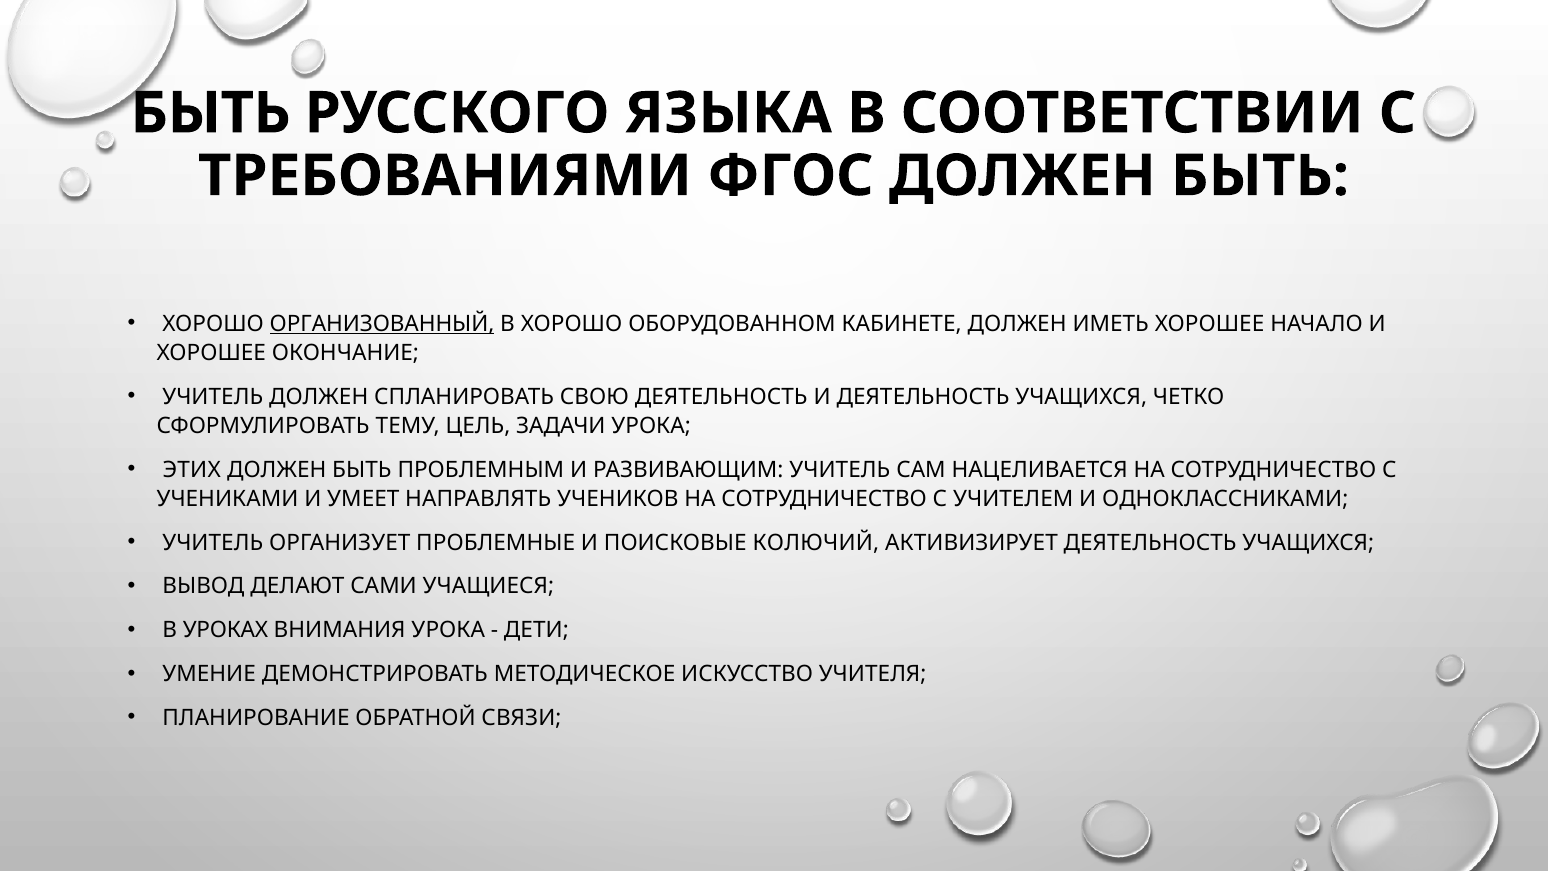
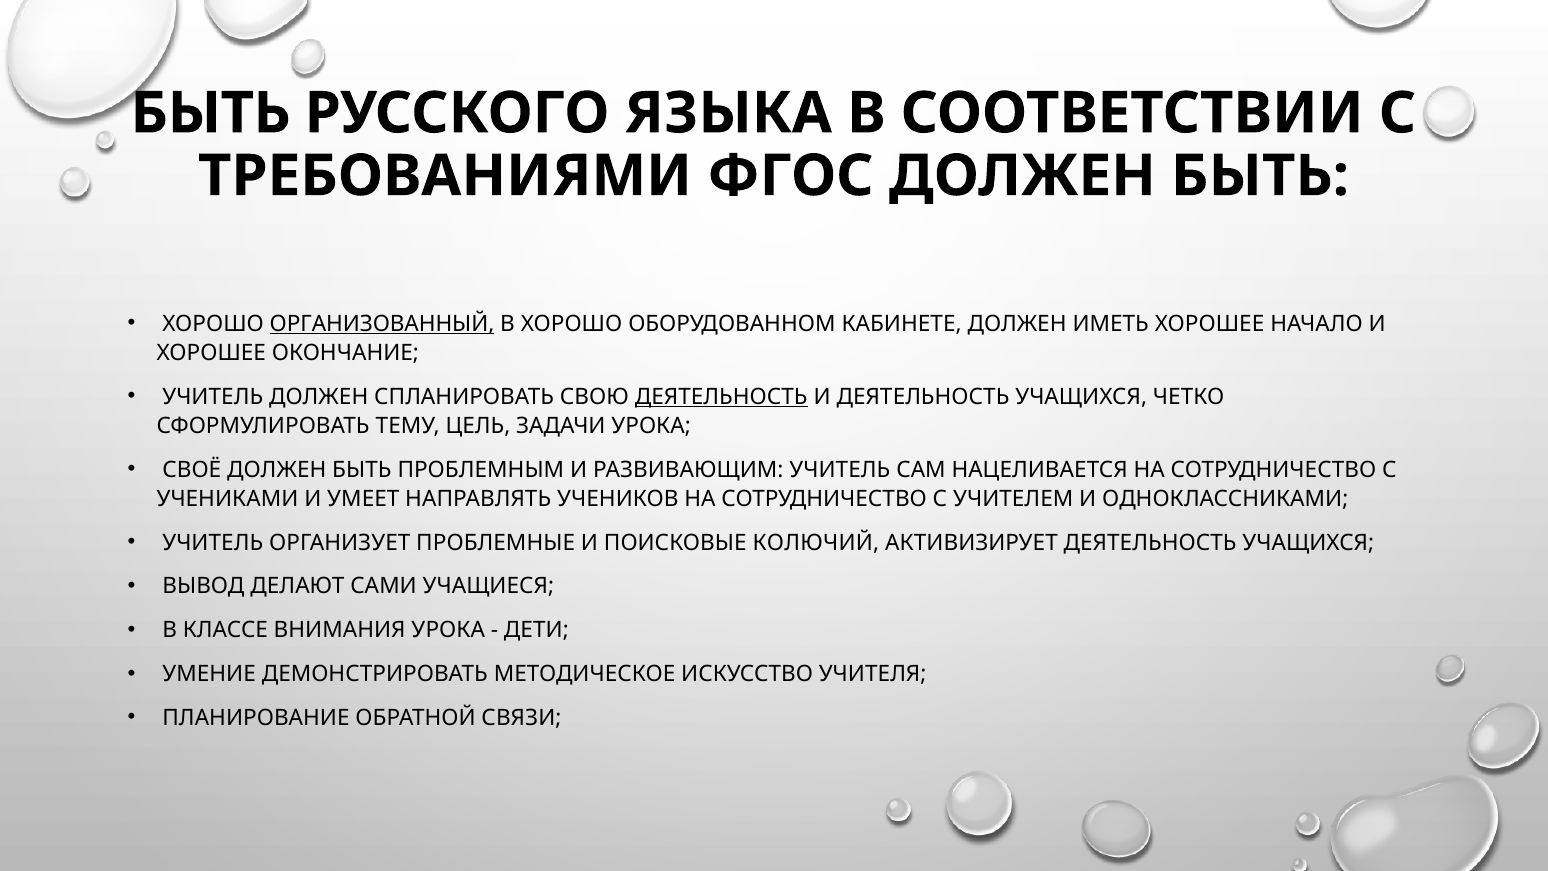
ДЕЯТЕЛЬНОСТЬ at (721, 397) underline: none -> present
ЭТИХ: ЭТИХ -> СВОЁ
УРОКАХ: УРОКАХ -> КЛАССЕ
